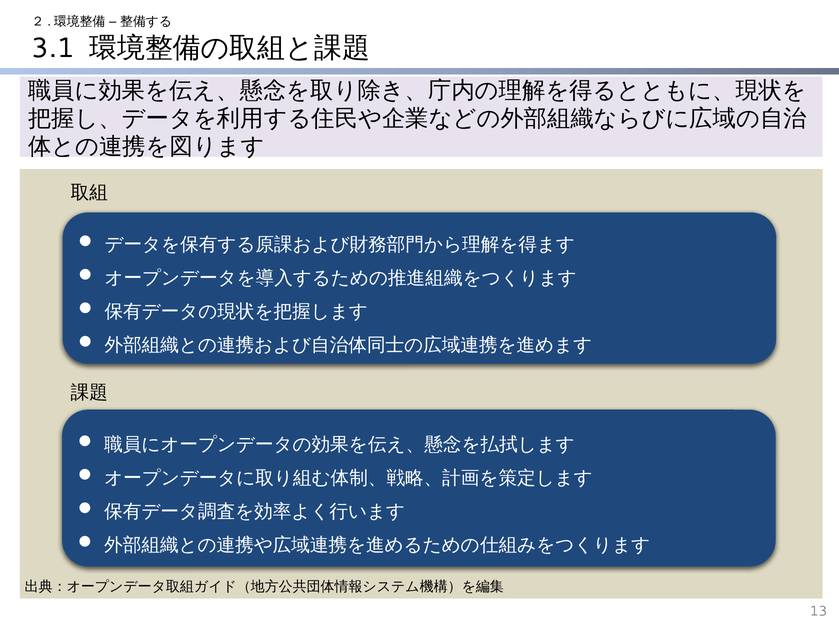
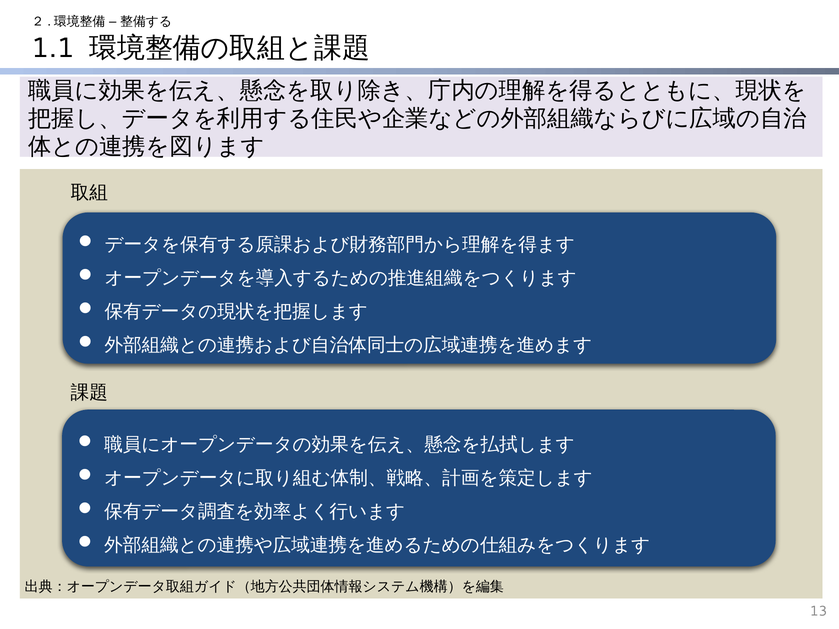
3.1: 3.1 -> 1.1
